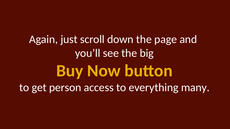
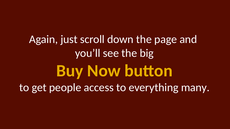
person: person -> people
